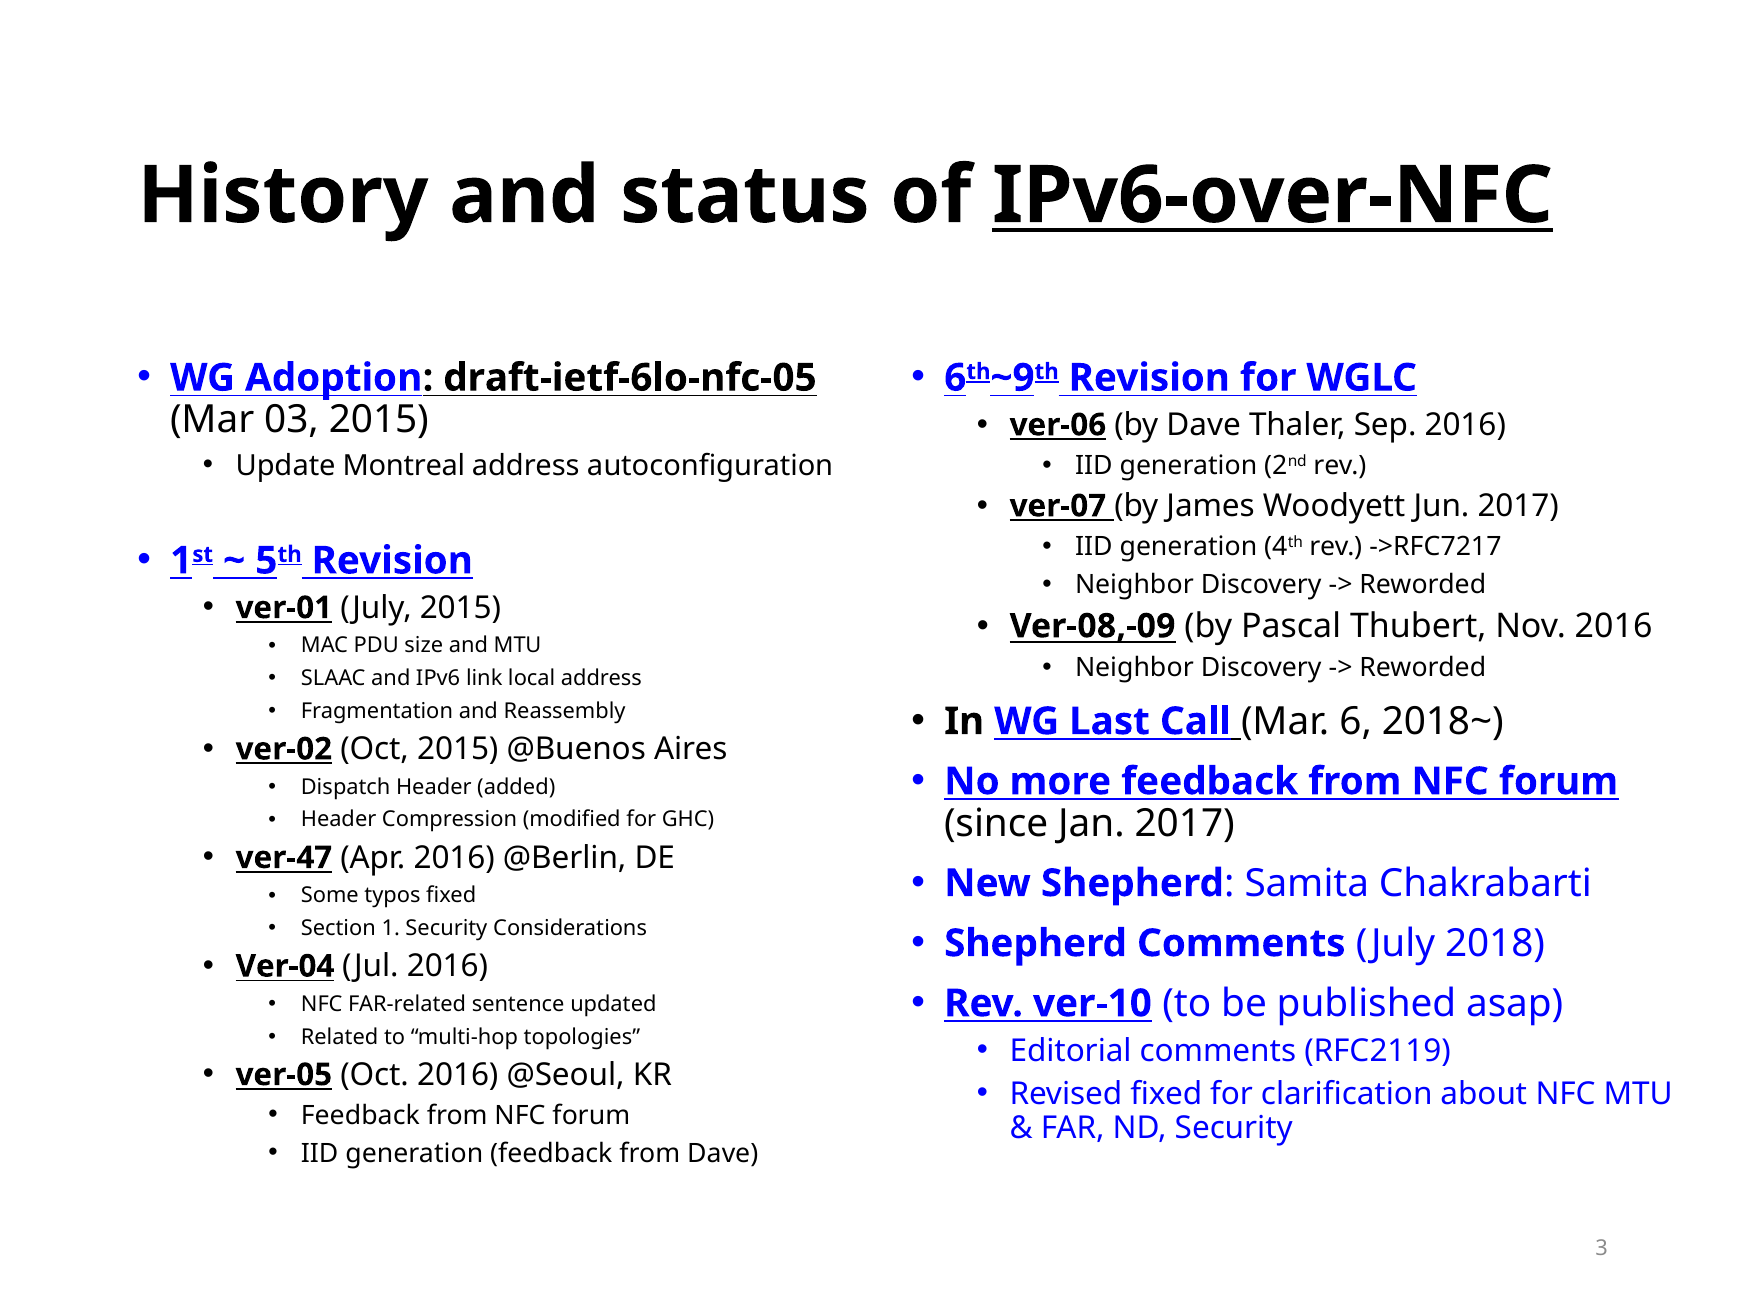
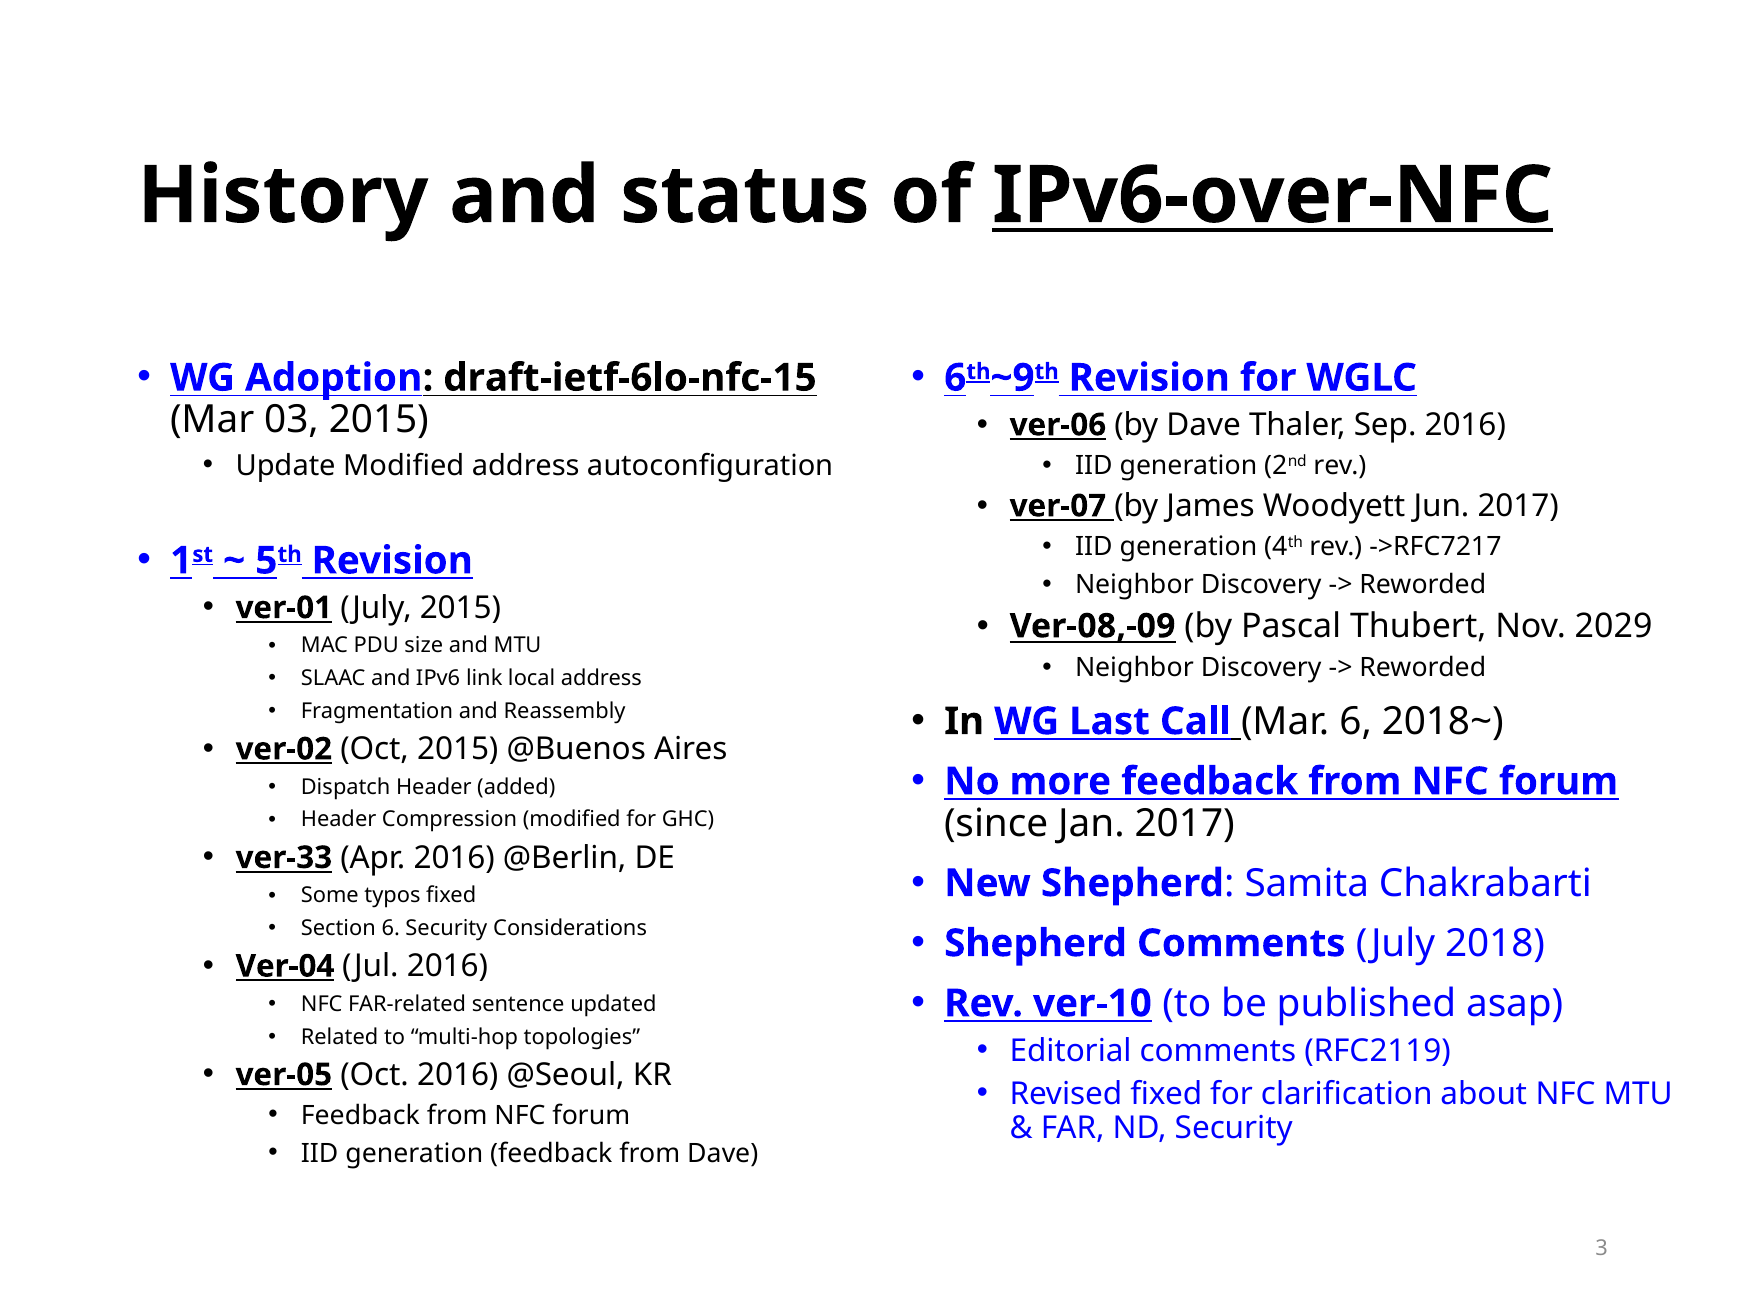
draft-ietf-6lo-nfc-05: draft-ietf-6lo-nfc-05 -> draft-ietf-6lo-nfc-15
Update Montreal: Montreal -> Modified
Nov 2016: 2016 -> 2029
ver-47: ver-47 -> ver-33
Section 1: 1 -> 6
Ver-04 underline: none -> present
